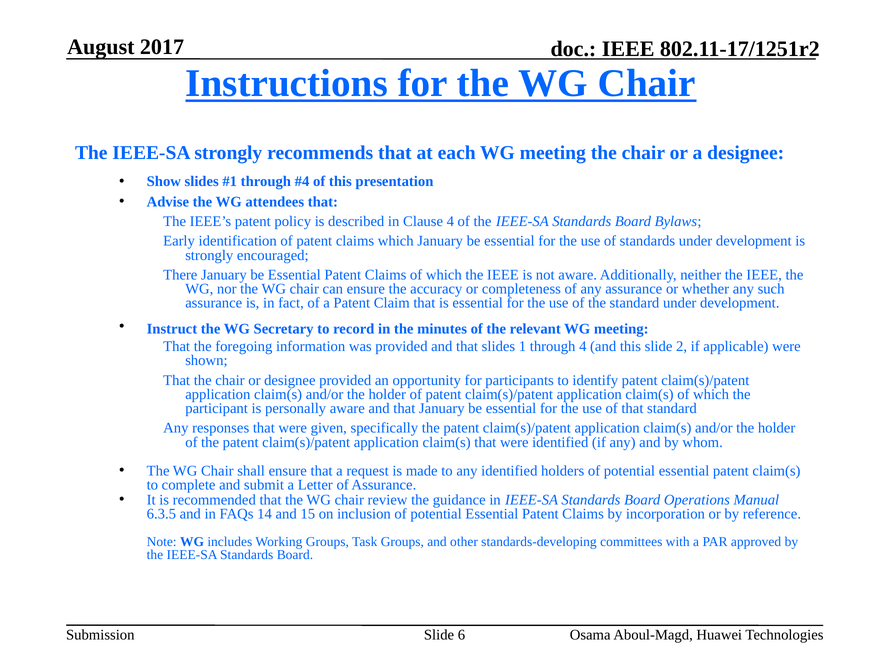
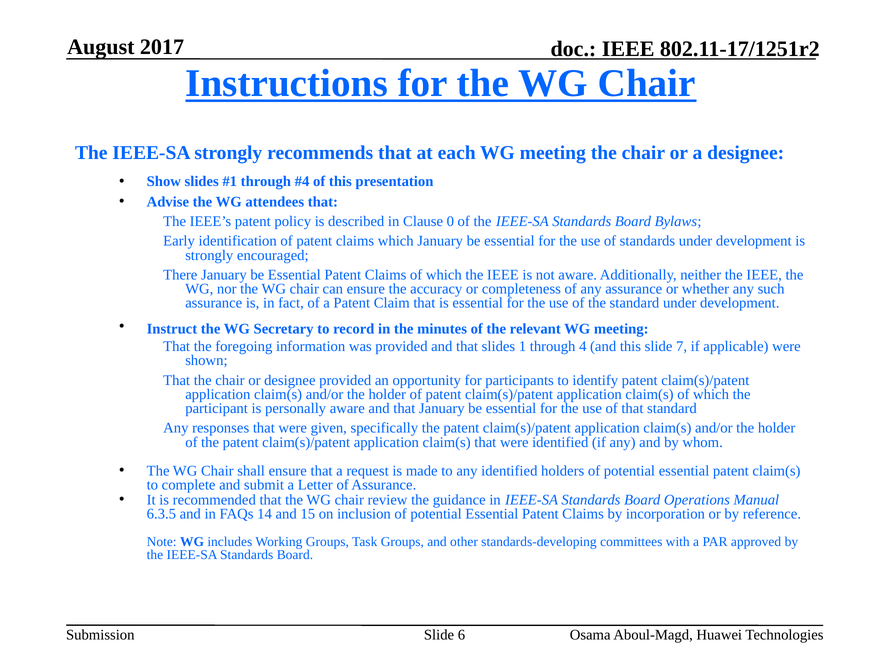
Clause 4: 4 -> 0
2: 2 -> 7
